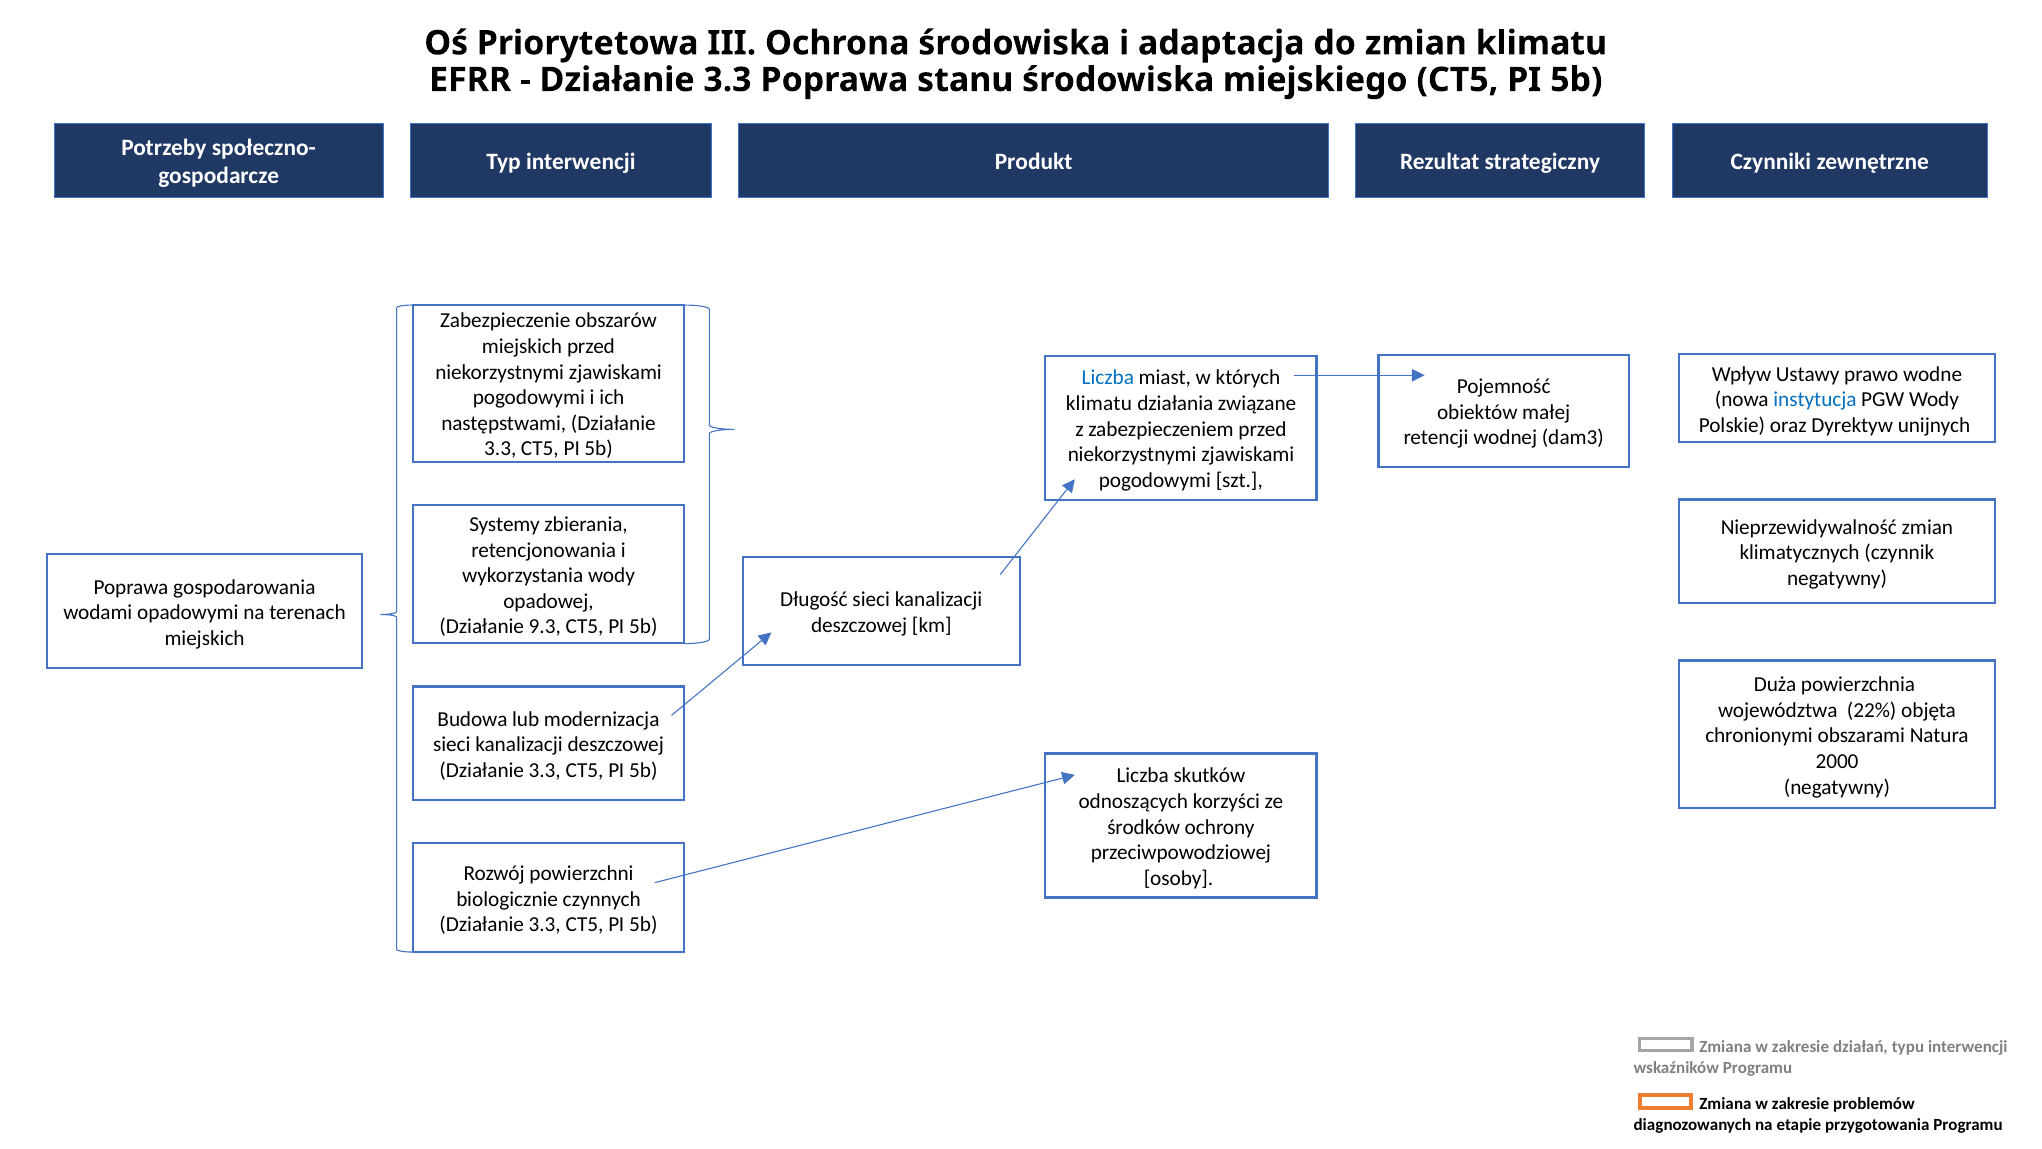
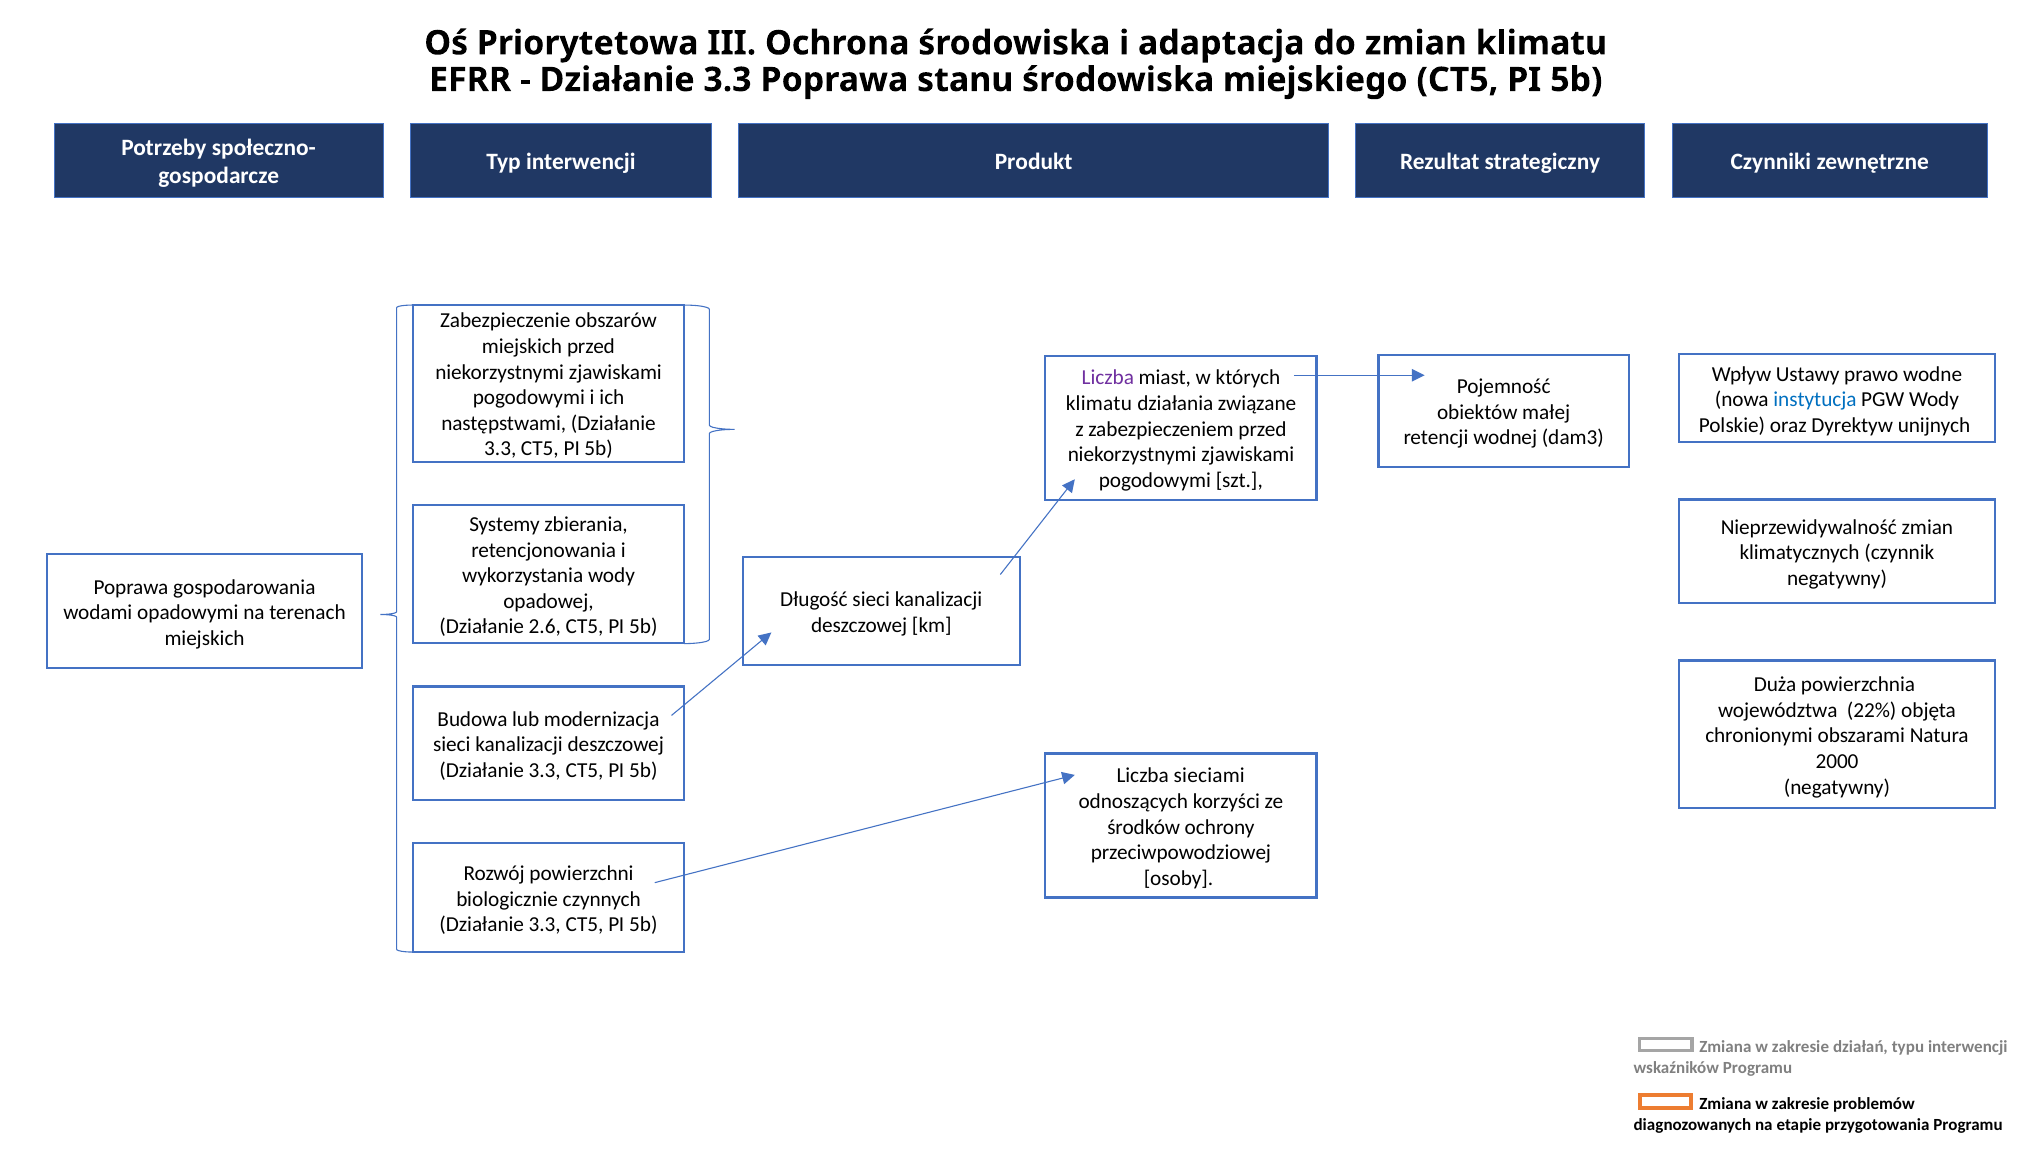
Liczba at (1108, 378) colour: blue -> purple
9.3: 9.3 -> 2.6
skutków: skutków -> sieciami
